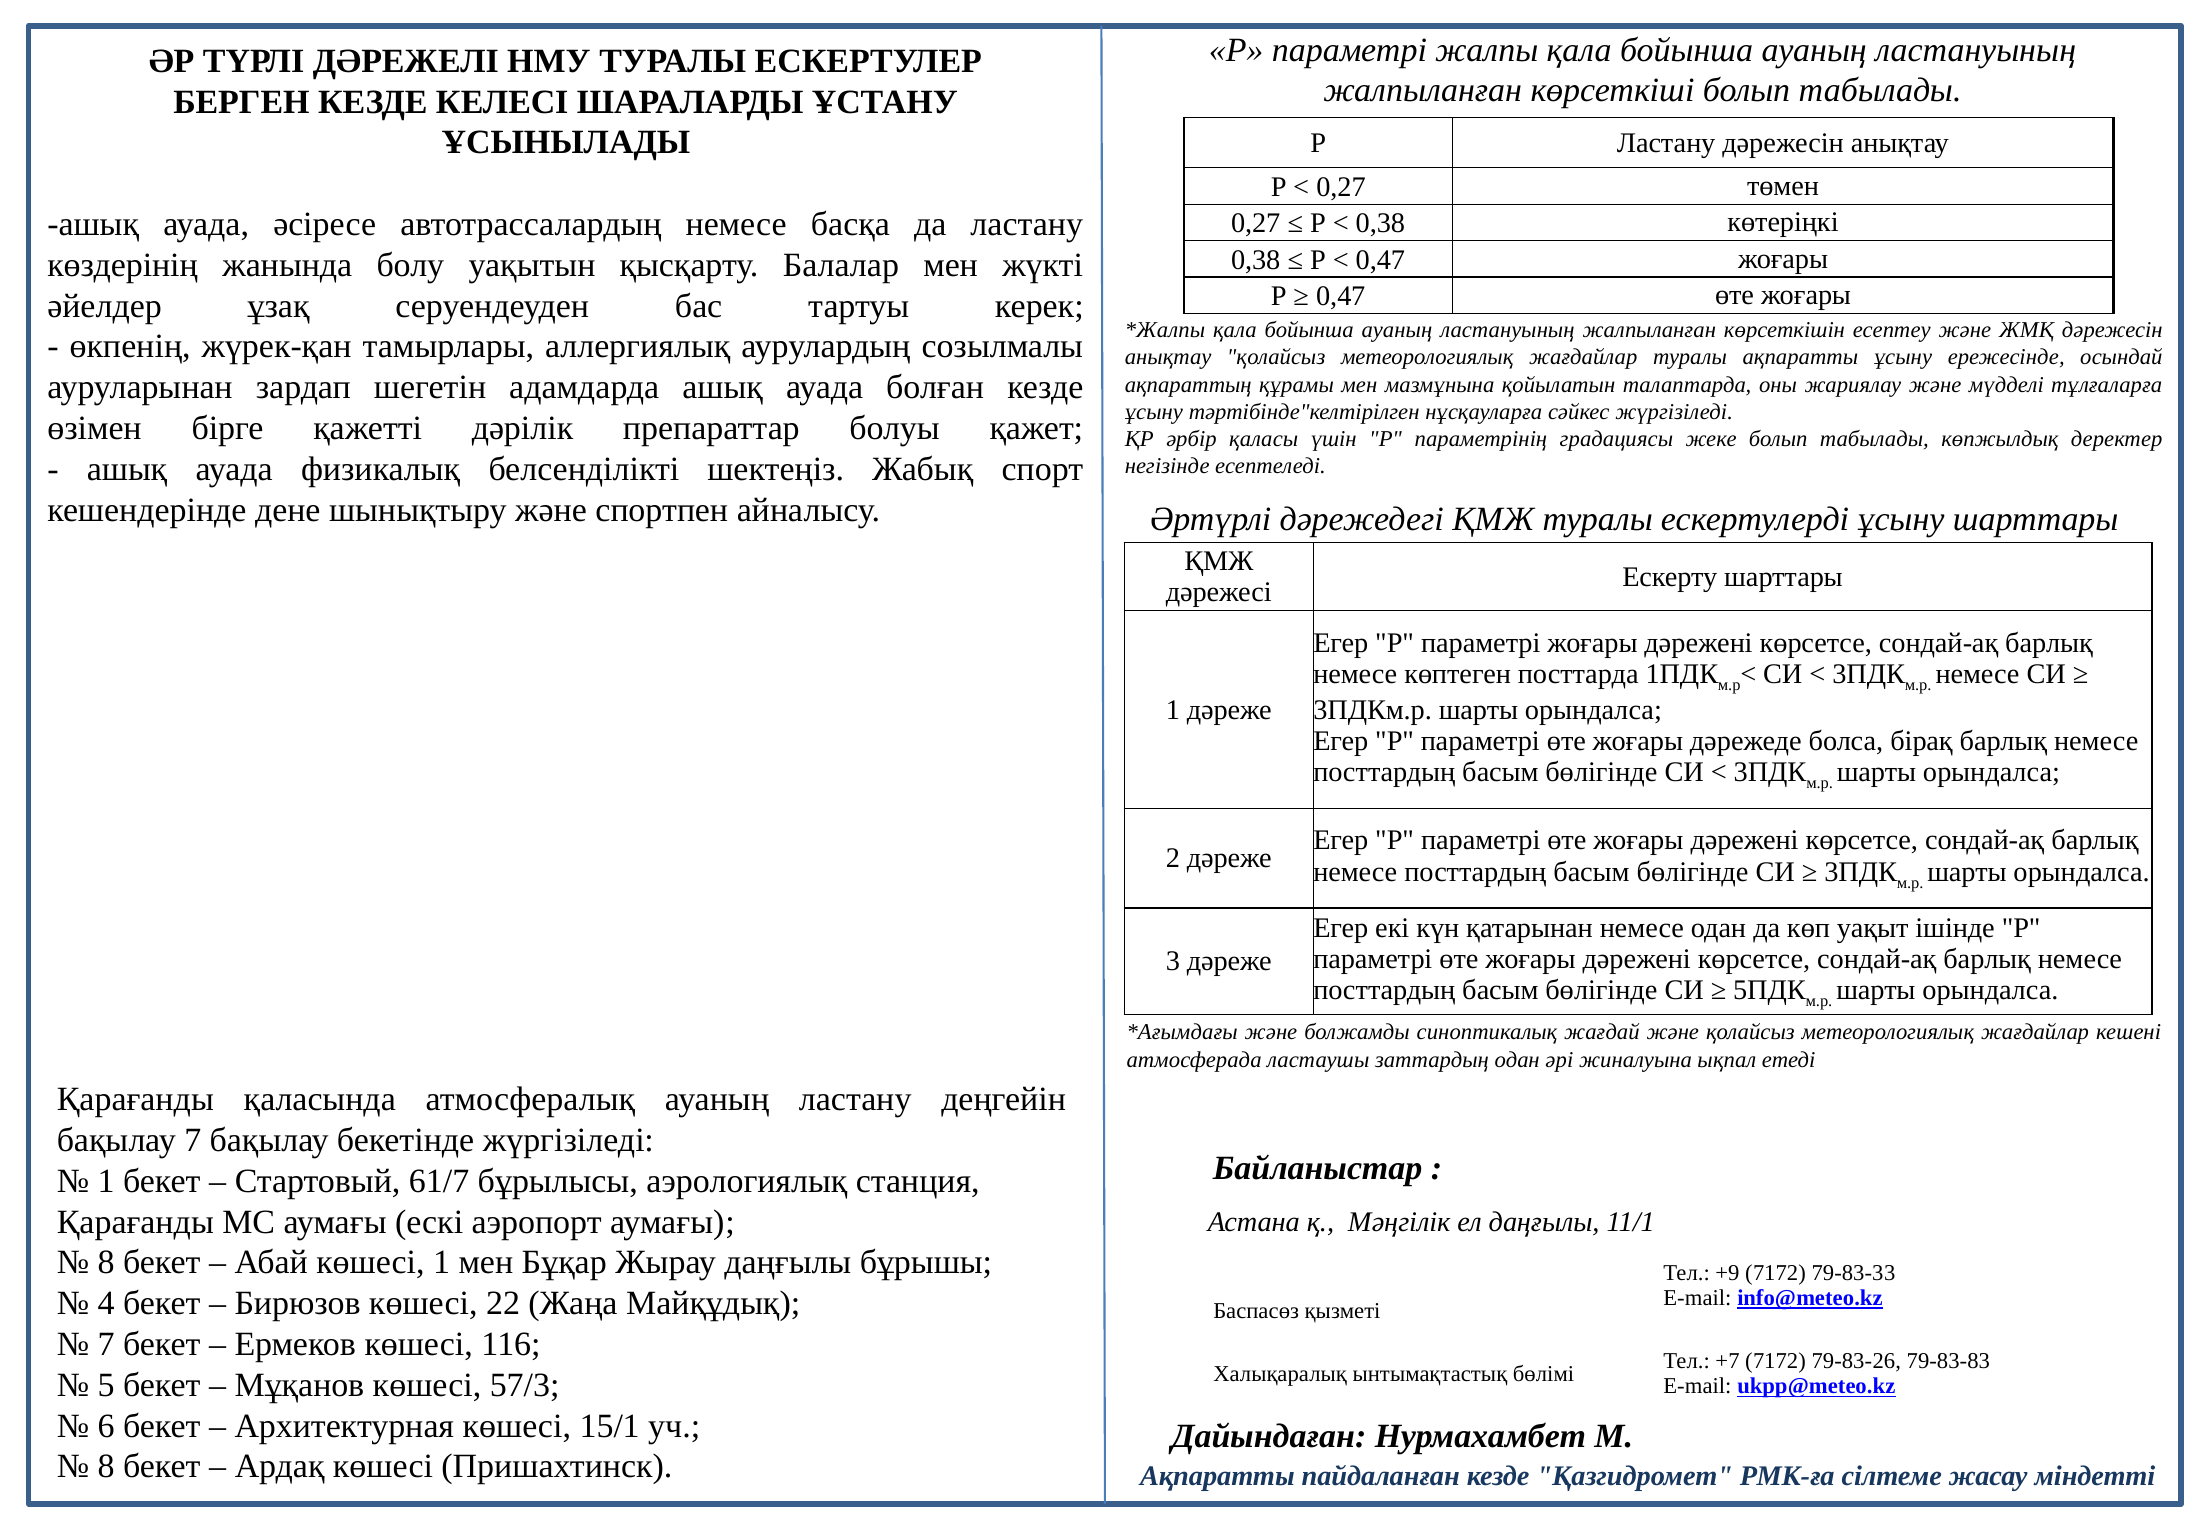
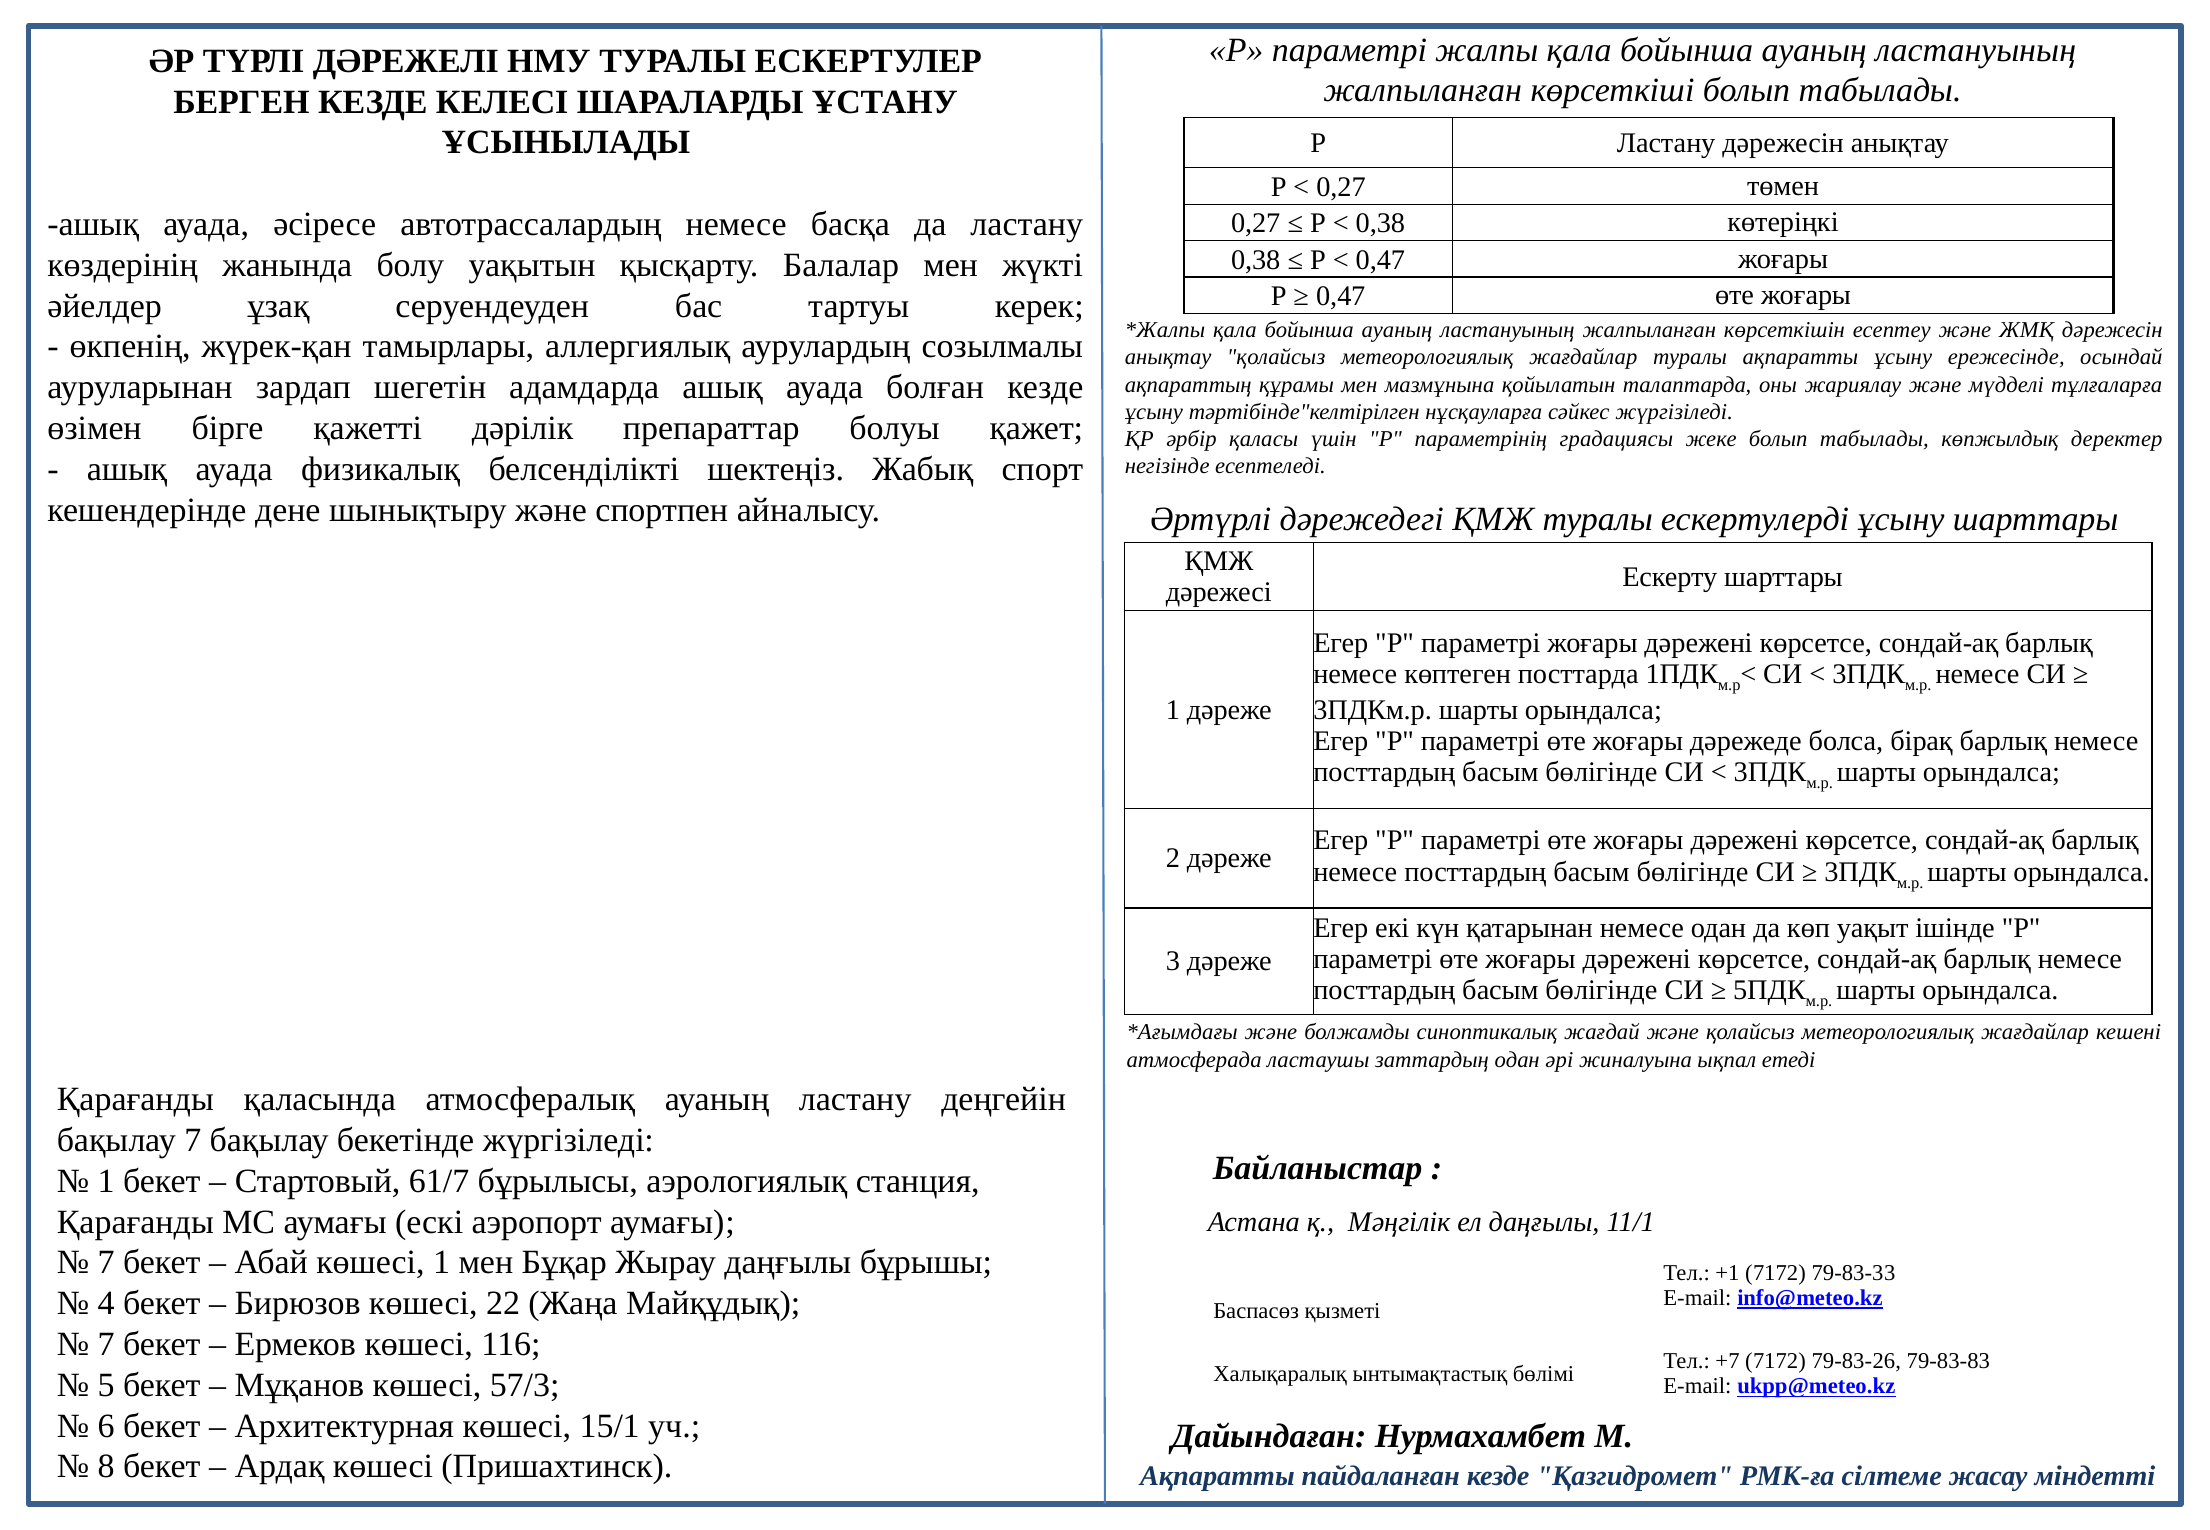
8 at (106, 1263): 8 -> 7
+9: +9 -> +1
